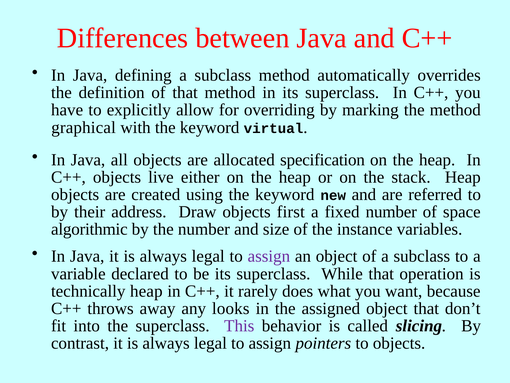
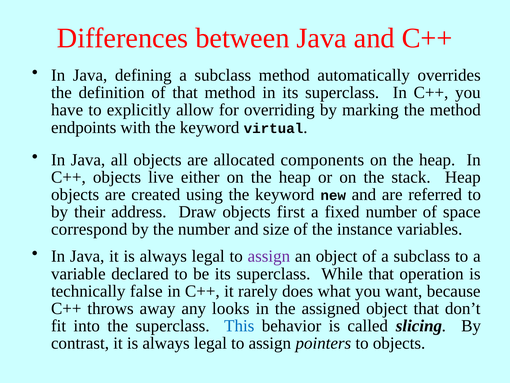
graphical: graphical -> endpoints
specification: specification -> components
algorithmic: algorithmic -> correspond
technically heap: heap -> false
This colour: purple -> blue
